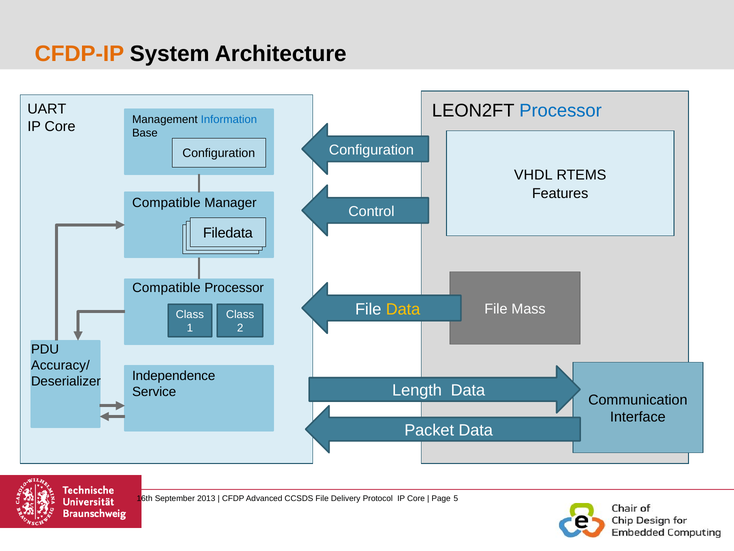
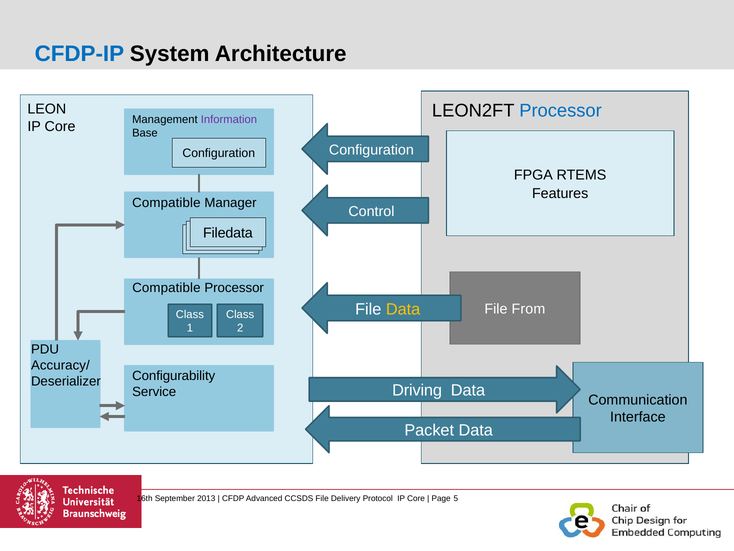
CFDP-IP colour: orange -> blue
UART: UART -> LEON
Information colour: blue -> purple
VHDL: VHDL -> FPGA
Mass: Mass -> From
Independence: Independence -> Configurability
Length: Length -> Driving
